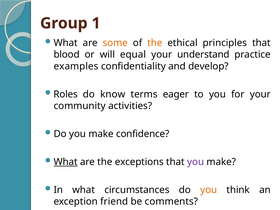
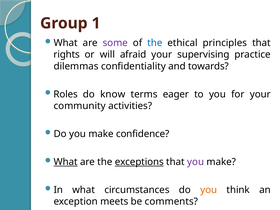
some colour: orange -> purple
the at (155, 43) colour: orange -> blue
blood: blood -> rights
equal: equal -> afraid
understand: understand -> supervising
examples: examples -> dilemmas
develop: develop -> towards
exceptions underline: none -> present
friend: friend -> meets
